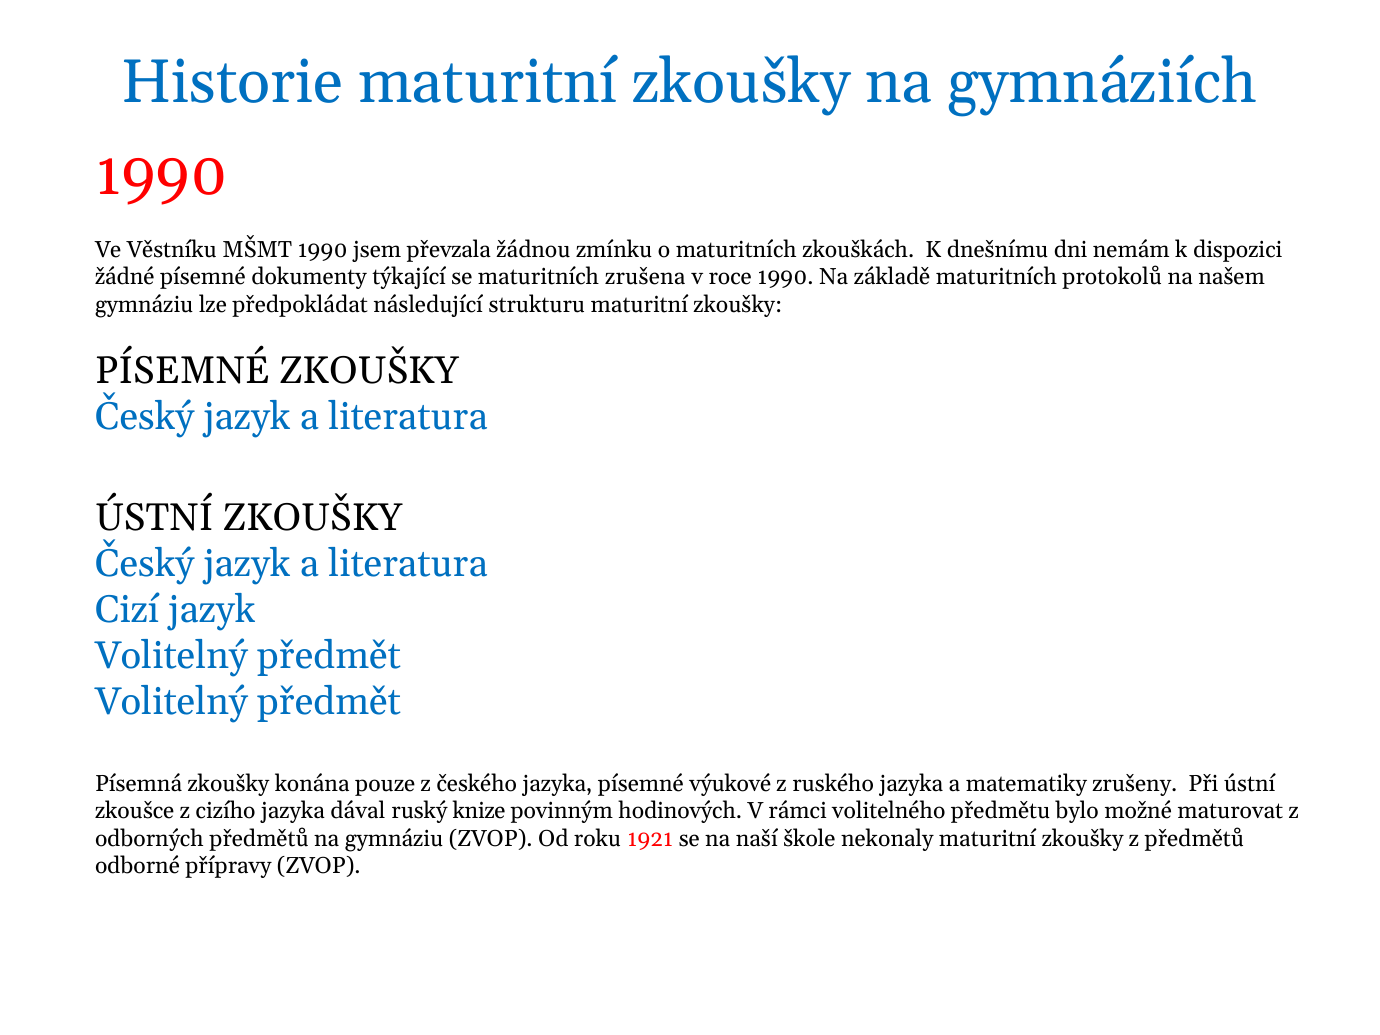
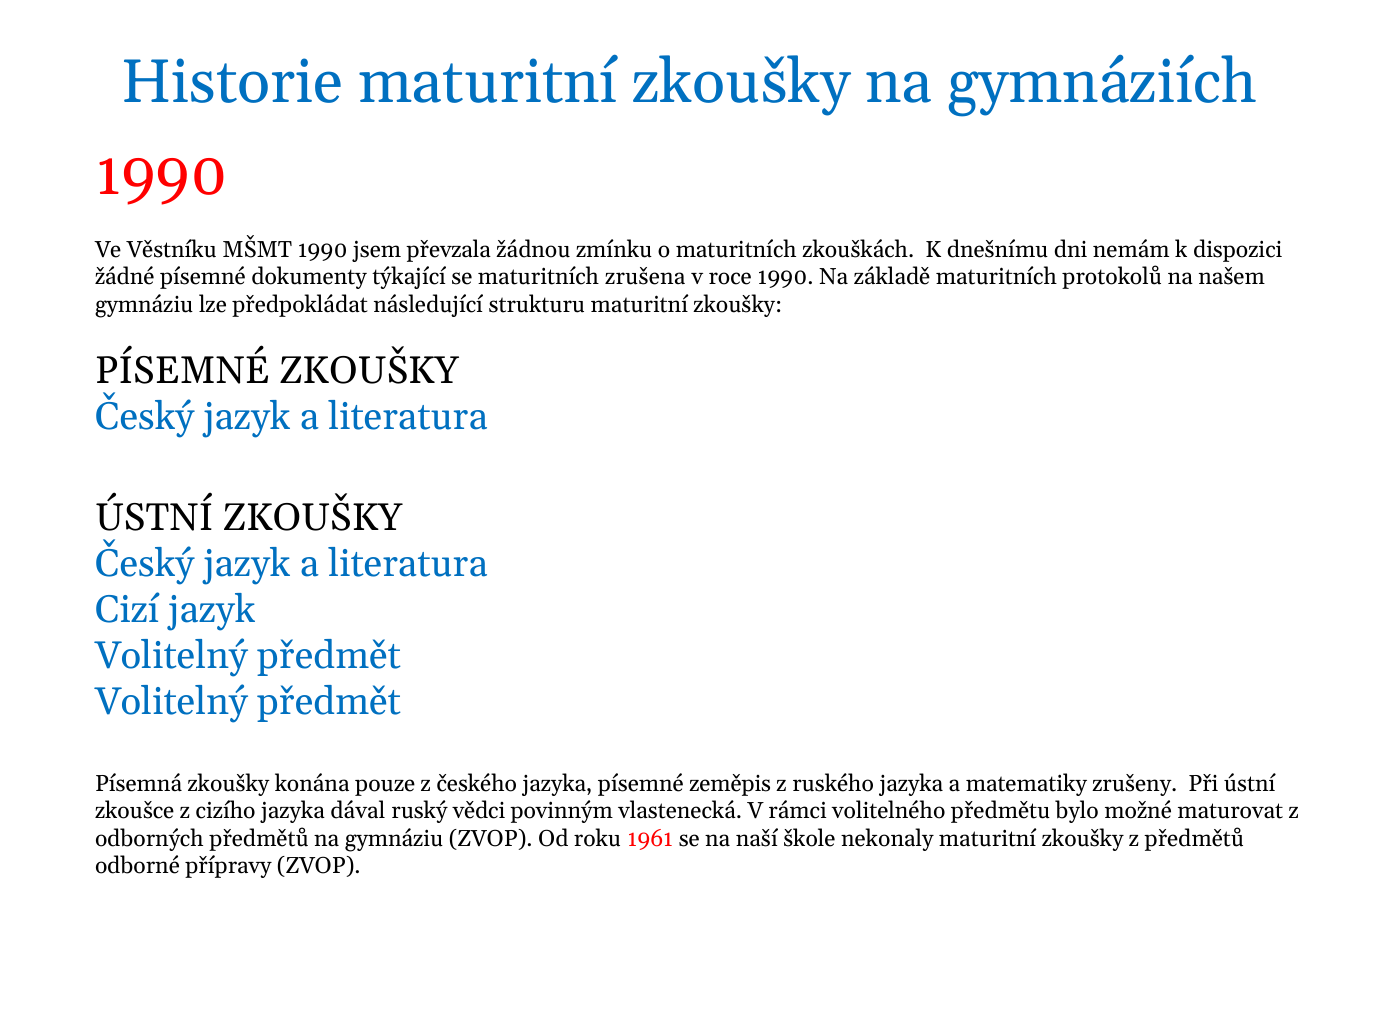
výukové: výukové -> zeměpis
knize: knize -> vědci
hodinových: hodinových -> vlastenecká
1921: 1921 -> 1961
